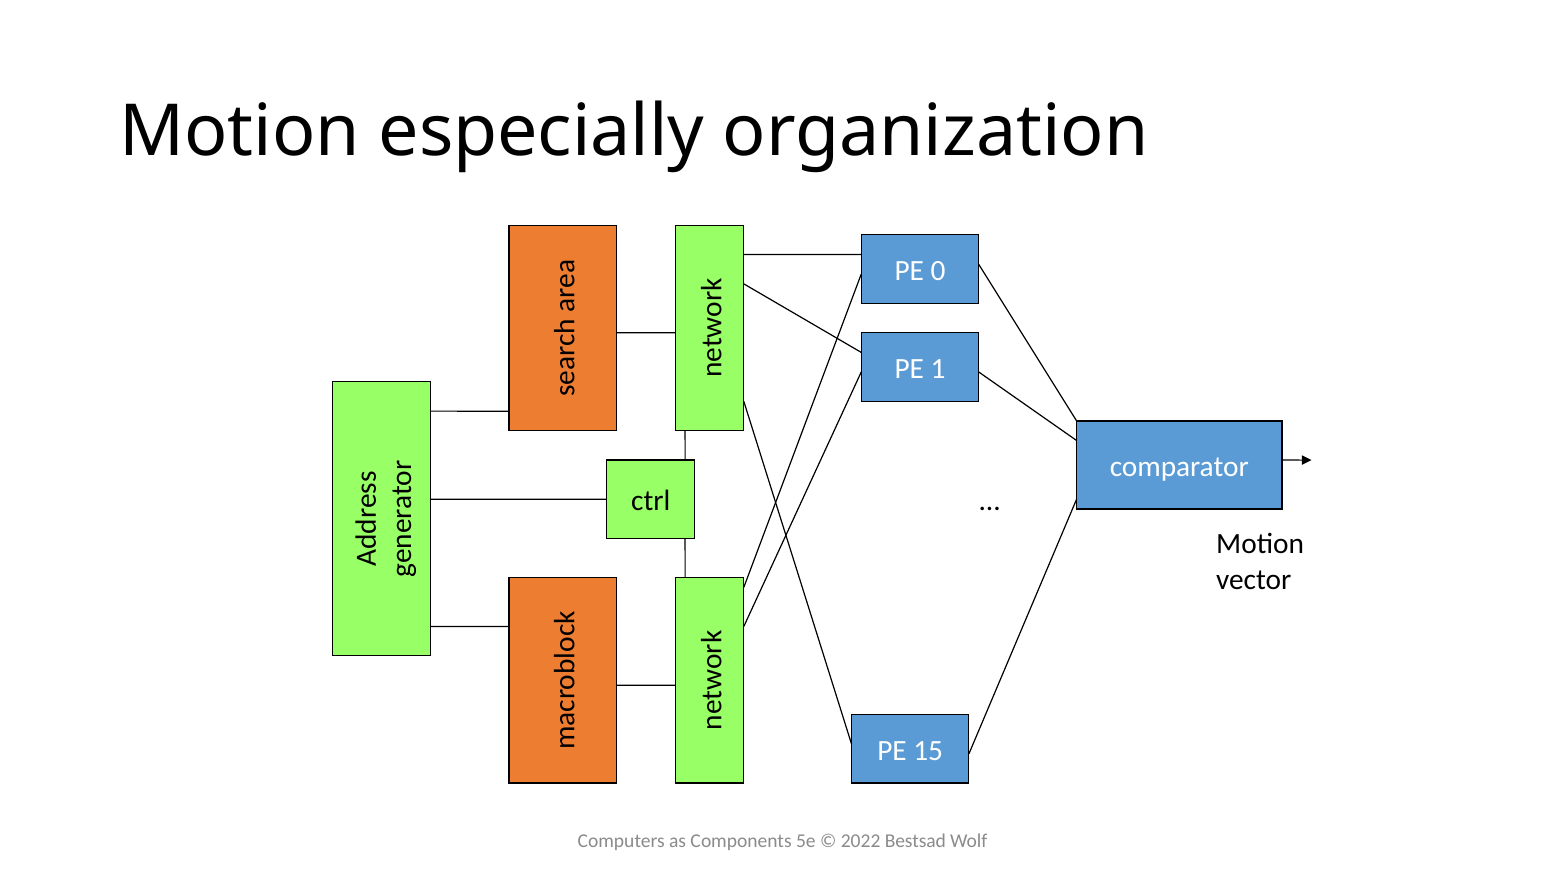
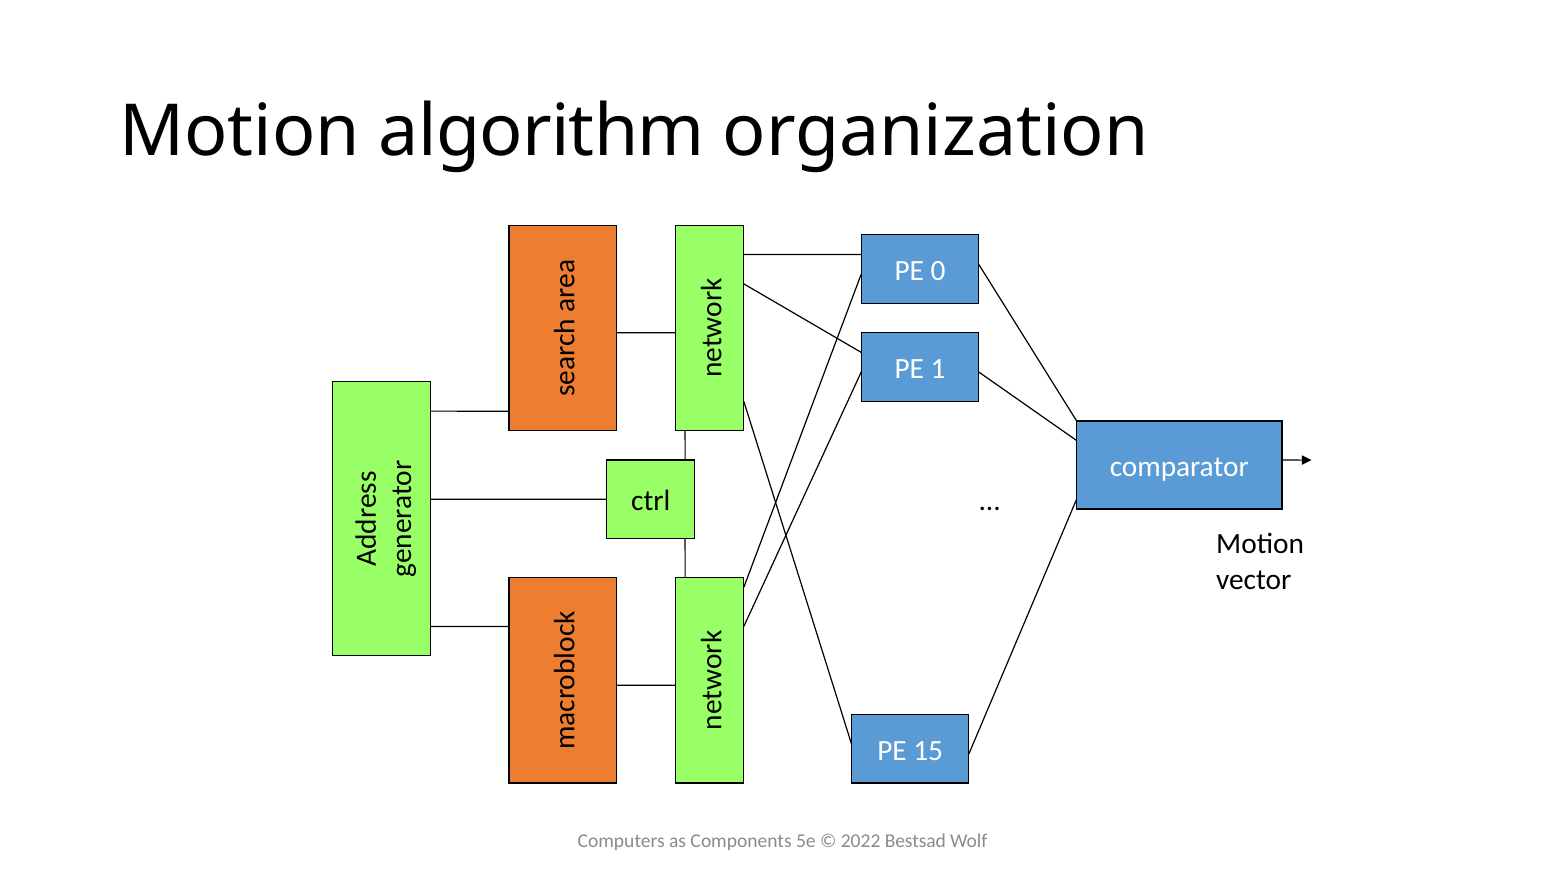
especially: especially -> algorithm
